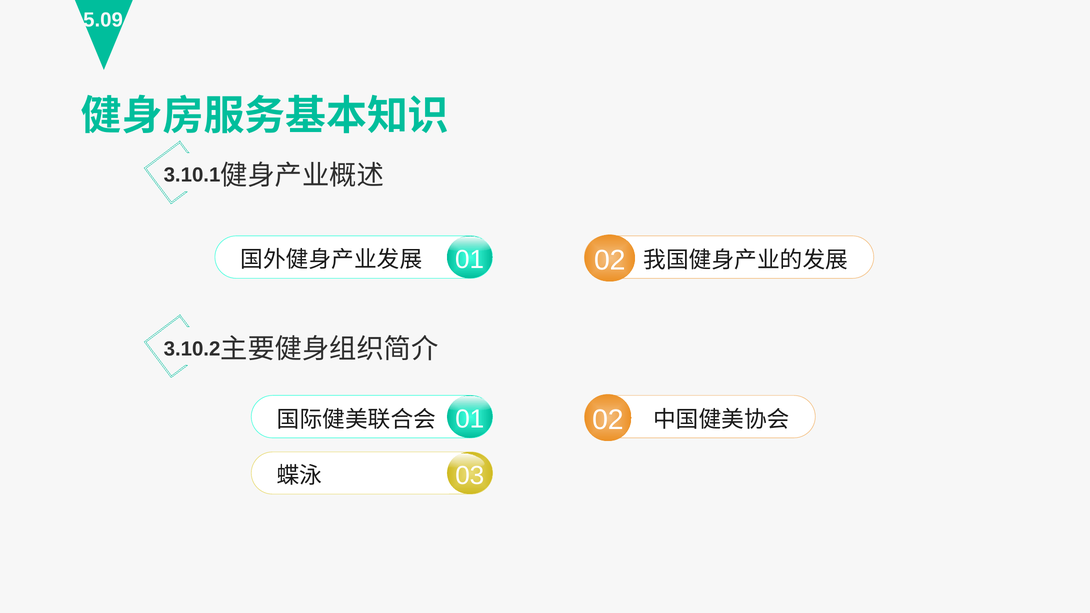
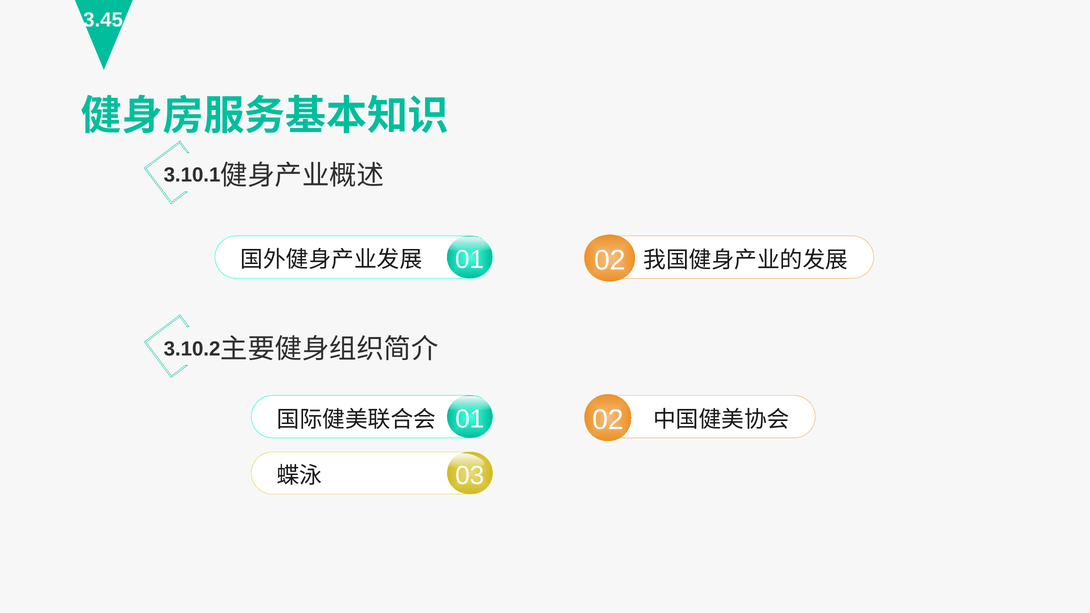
5.09: 5.09 -> 3.45
